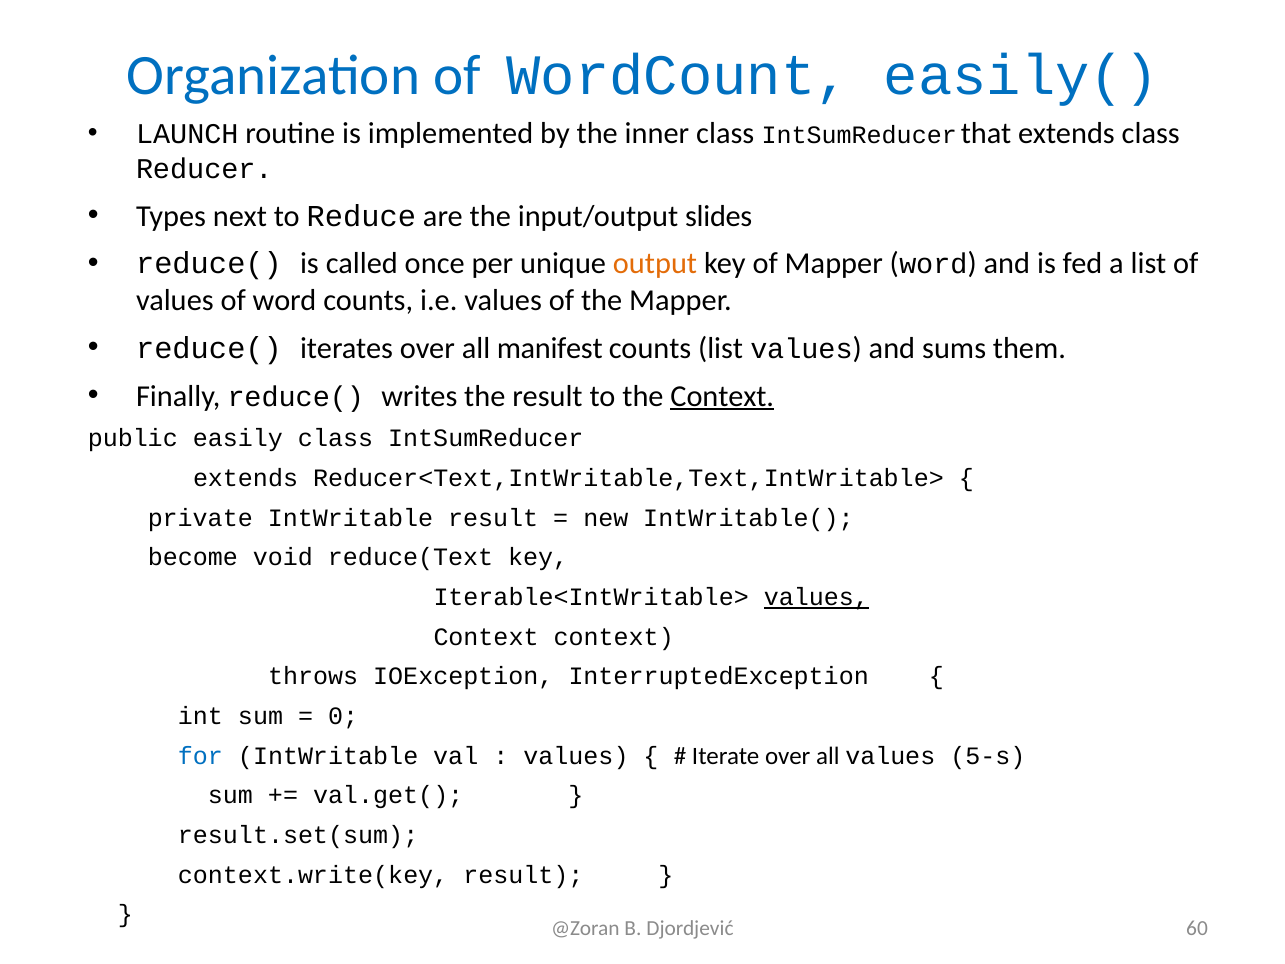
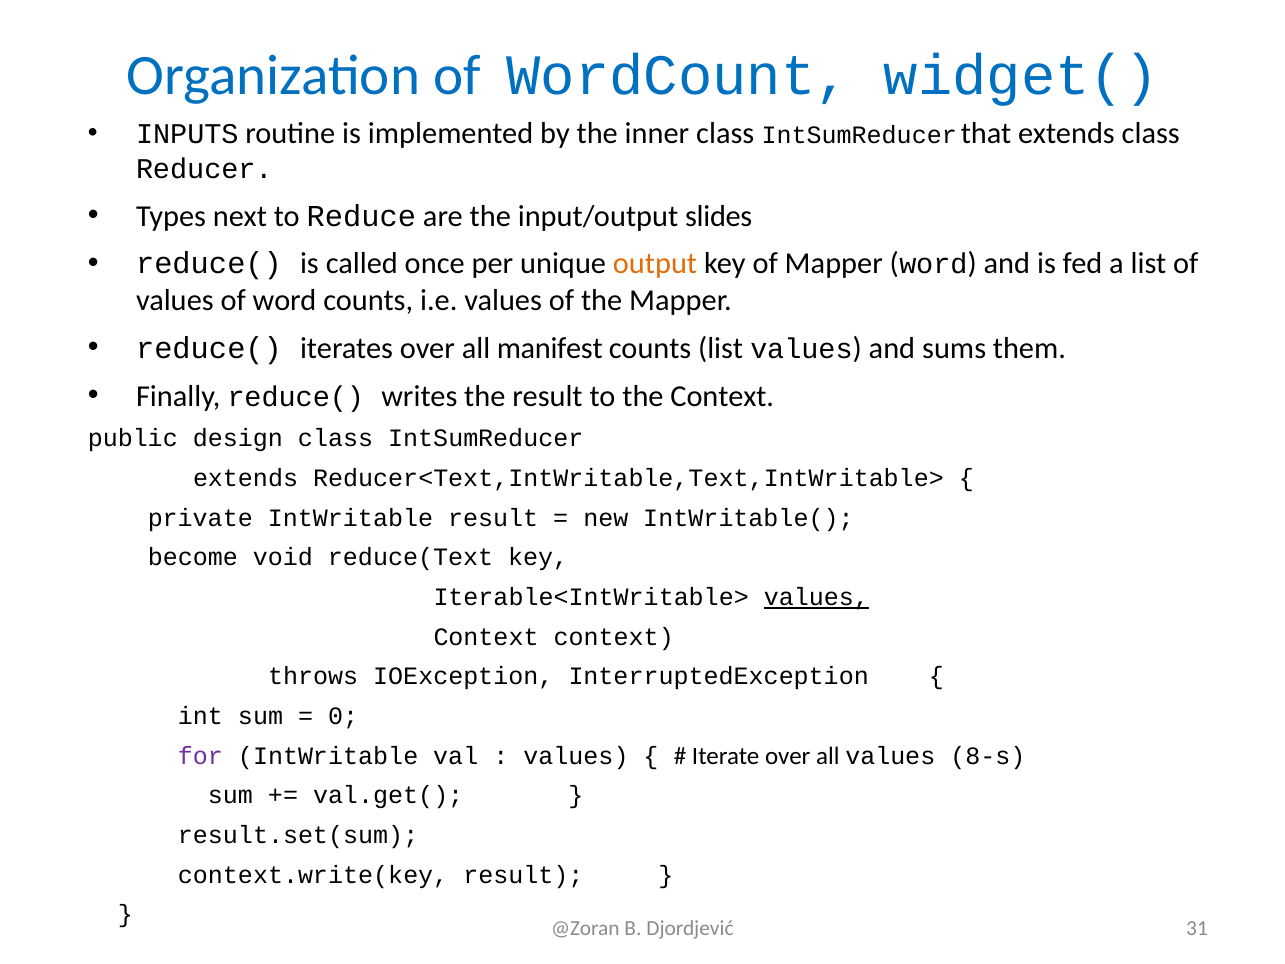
easily(: easily( -> widget(
LAUNCH: LAUNCH -> INPUTS
Context at (722, 396) underline: present -> none
easily: easily -> design
for colour: blue -> purple
5-s: 5-s -> 8-s
60: 60 -> 31
